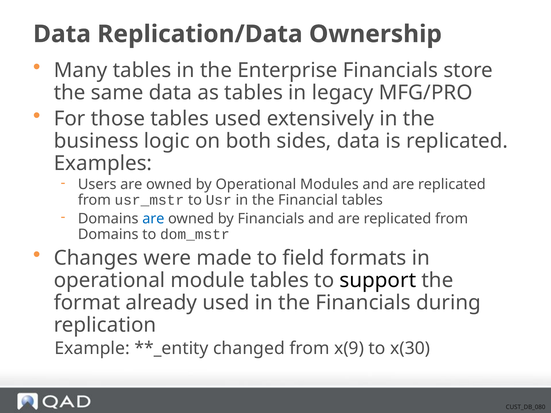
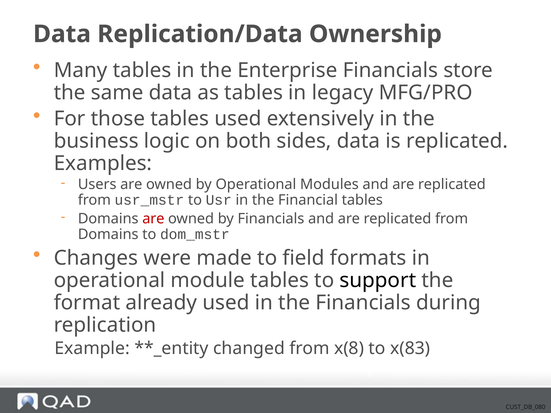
are at (153, 219) colour: blue -> red
x(9: x(9 -> x(8
x(30: x(30 -> x(83
